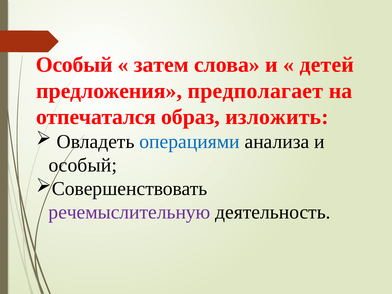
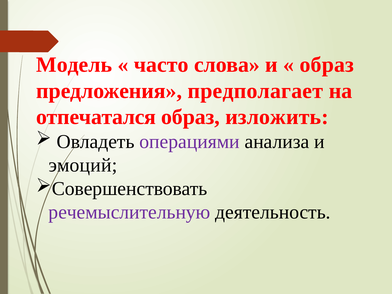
Особый at (74, 65): Особый -> Модель
затем: затем -> часто
детей at (327, 65): детей -> образ
операциями colour: blue -> purple
особый at (83, 165): особый -> эмоций
